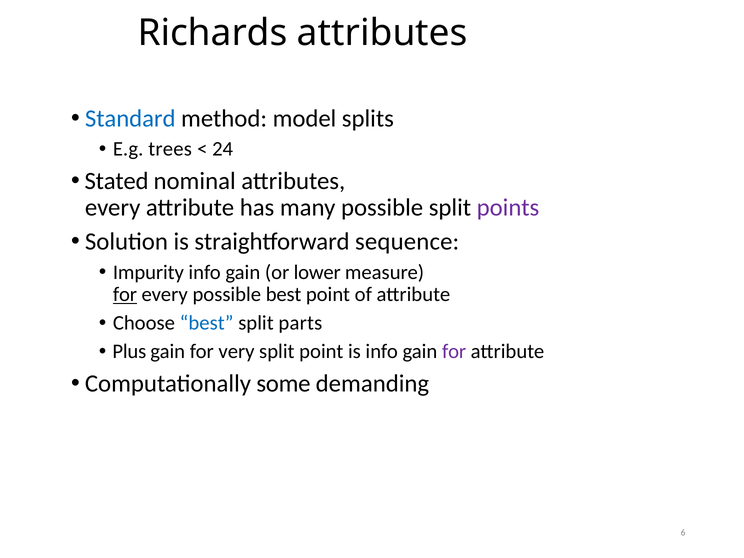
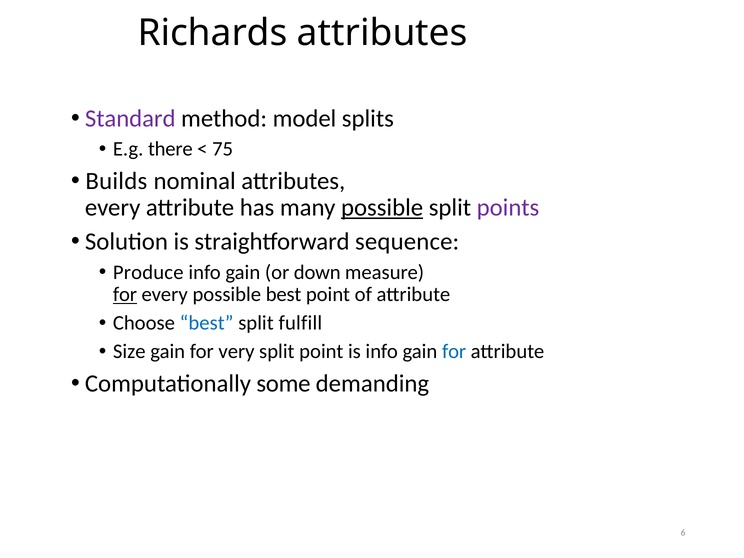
Standard colour: blue -> purple
trees: trees -> there
24: 24 -> 75
Stated: Stated -> Builds
possible at (382, 208) underline: none -> present
Impurity: Impurity -> Produce
lower: lower -> down
parts: parts -> fulfill
Plus: Plus -> Size
for at (454, 352) colour: purple -> blue
